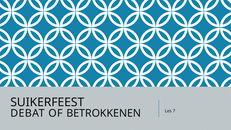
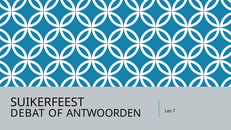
BETROKKENEN: BETROKKENEN -> ANTWOORDEN
